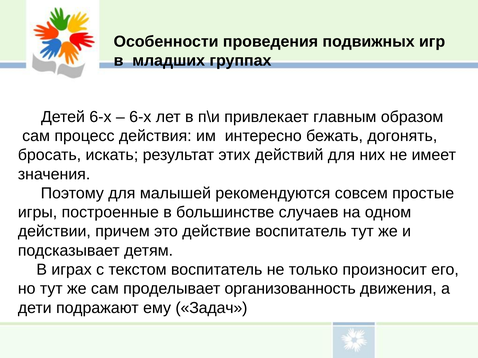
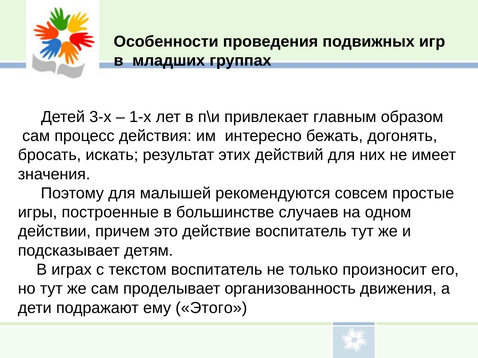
Детей 6-х: 6-х -> 3-х
6-х at (140, 117): 6-х -> 1-х
Задач: Задач -> Этого
